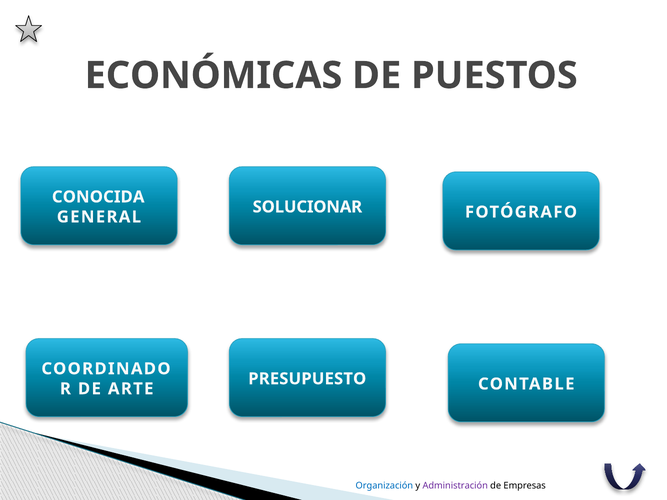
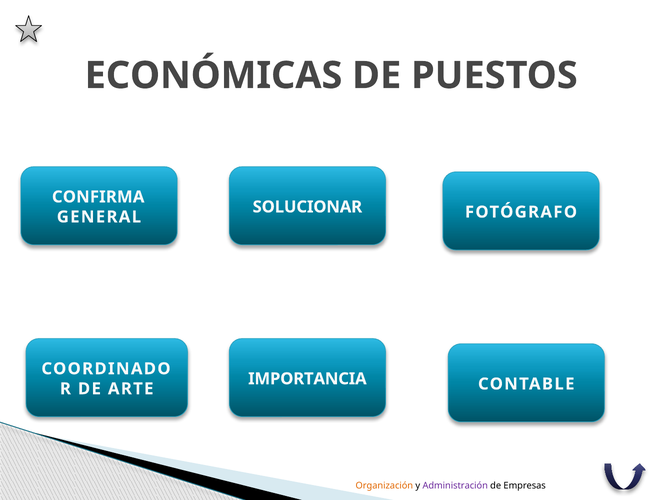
CONOCIDA: CONOCIDA -> CONFIRMA
PRESUPUESTO: PRESUPUESTO -> IMPORTANCIA
Organización colour: blue -> orange
